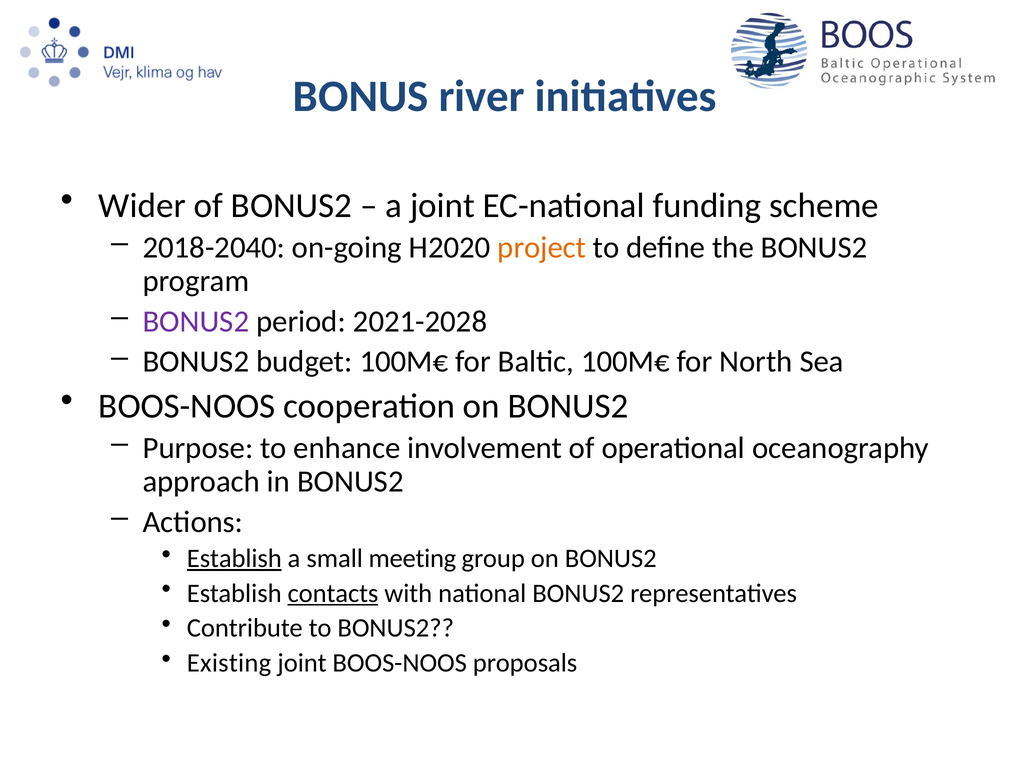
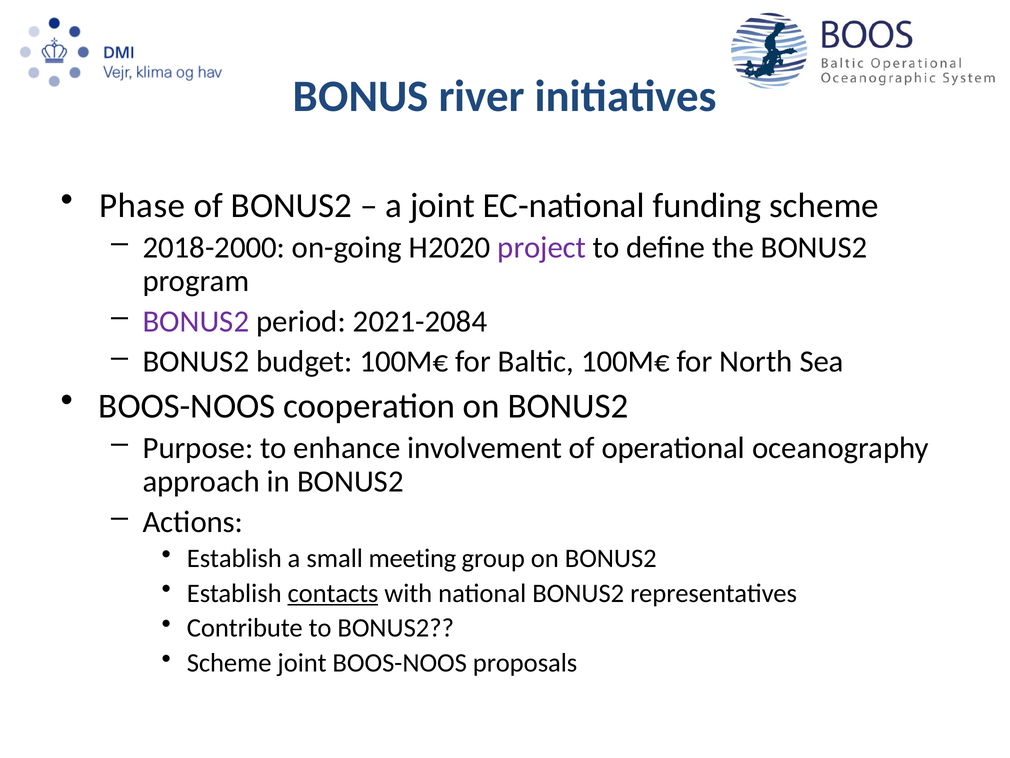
Wider: Wider -> Phase
2018-2040: 2018-2040 -> 2018-2000
project colour: orange -> purple
2021-2028: 2021-2028 -> 2021-2084
Establish at (234, 558) underline: present -> none
Existing at (229, 663): Existing -> Scheme
